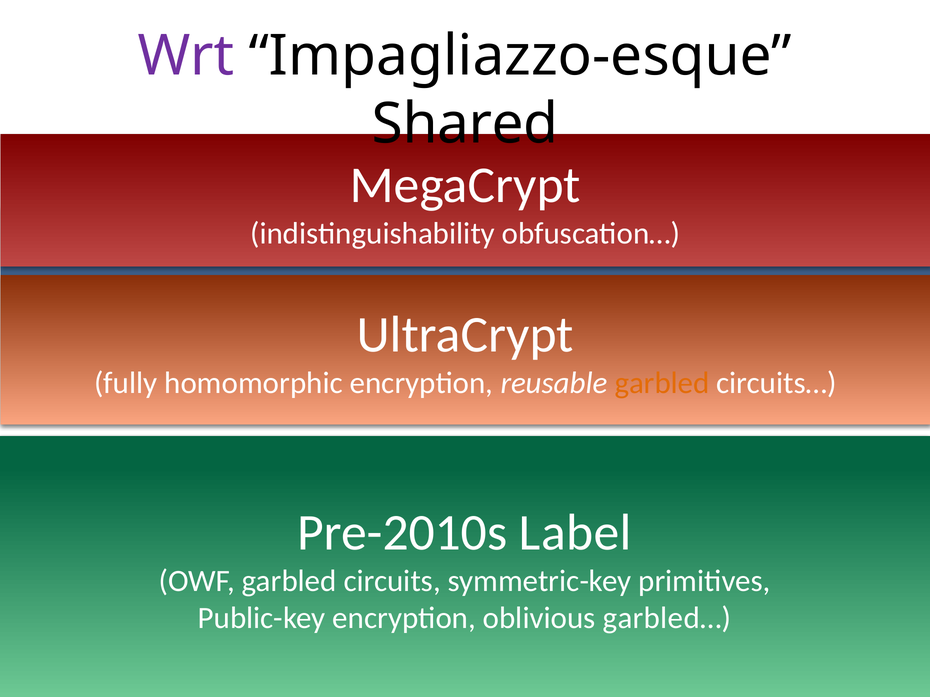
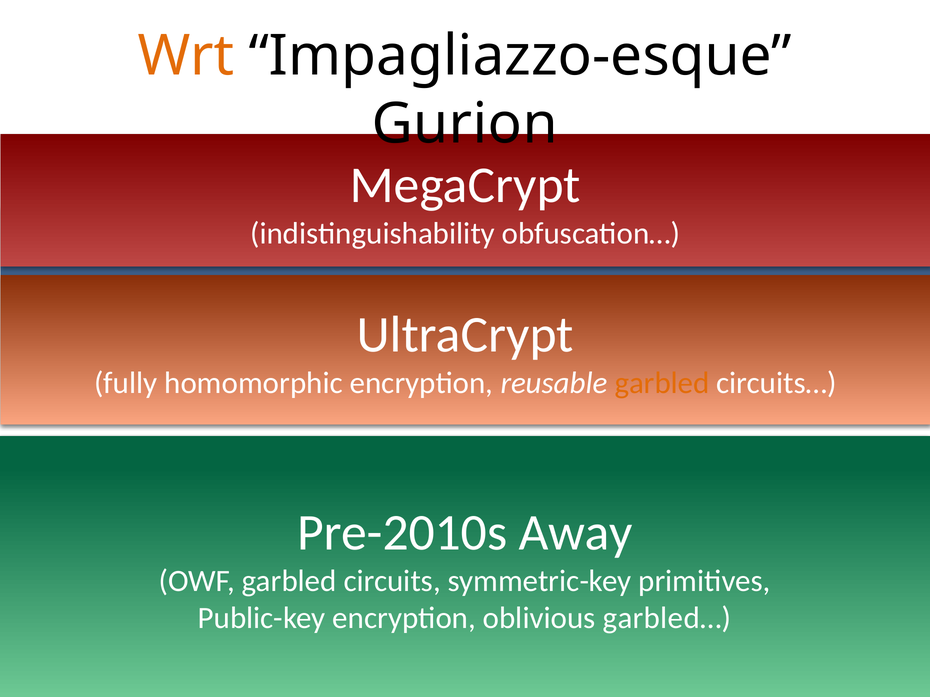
Wrt colour: purple -> orange
Shared: Shared -> Gurion
Label: Label -> Away
